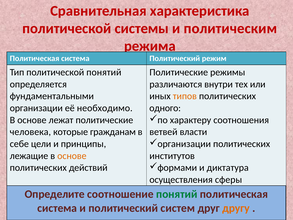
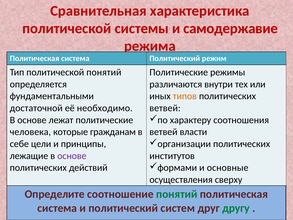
политическим: политическим -> самодержавие
организации: организации -> достаточной
одного at (165, 108): одного -> ветвей
основе at (72, 156) colour: orange -> purple
диктатура: диктатура -> основные
сферы: сферы -> сверху
другу colour: orange -> green
